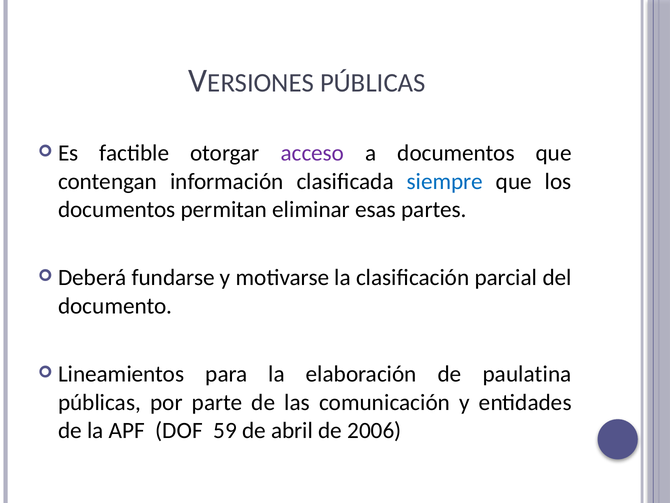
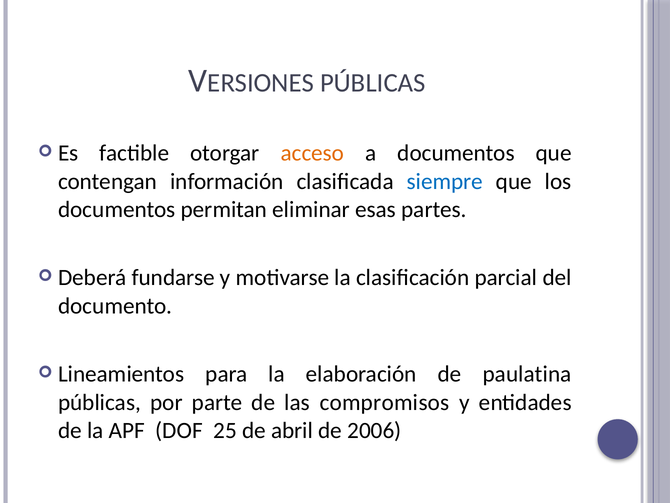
acceso colour: purple -> orange
comunicación: comunicación -> compromisos
59: 59 -> 25
